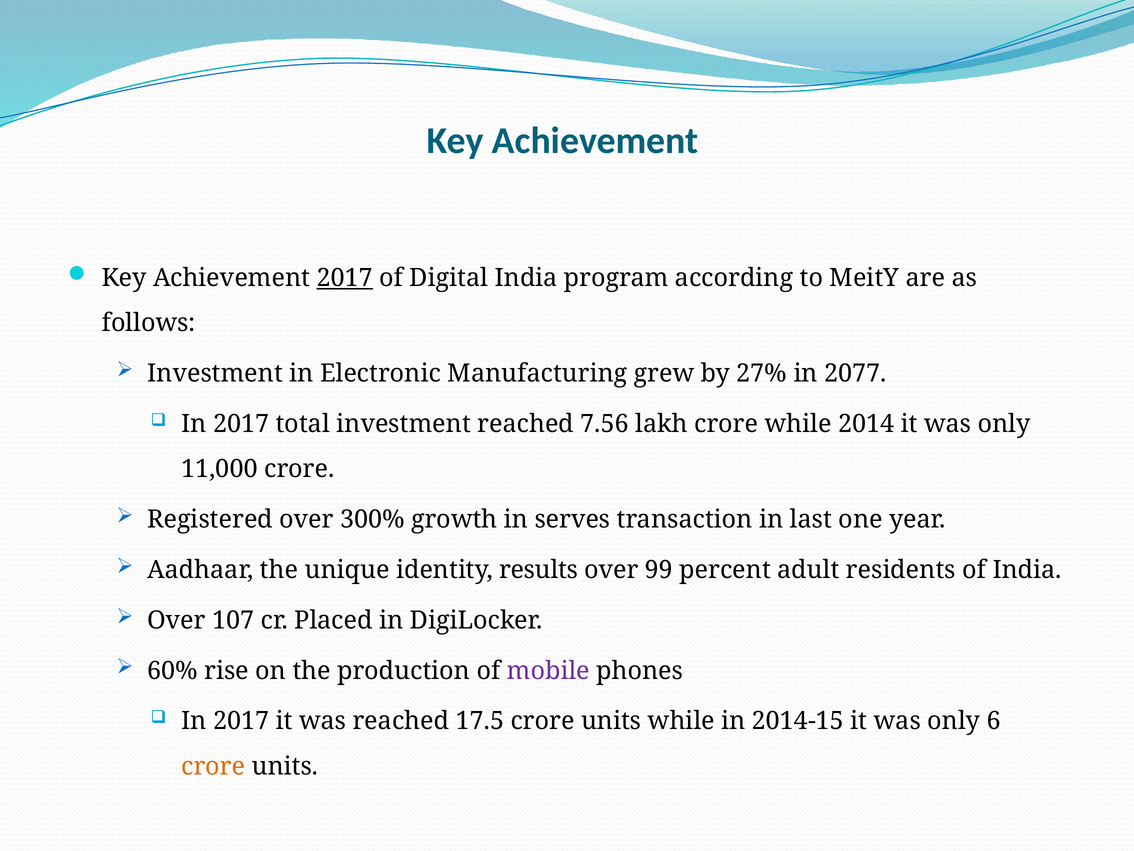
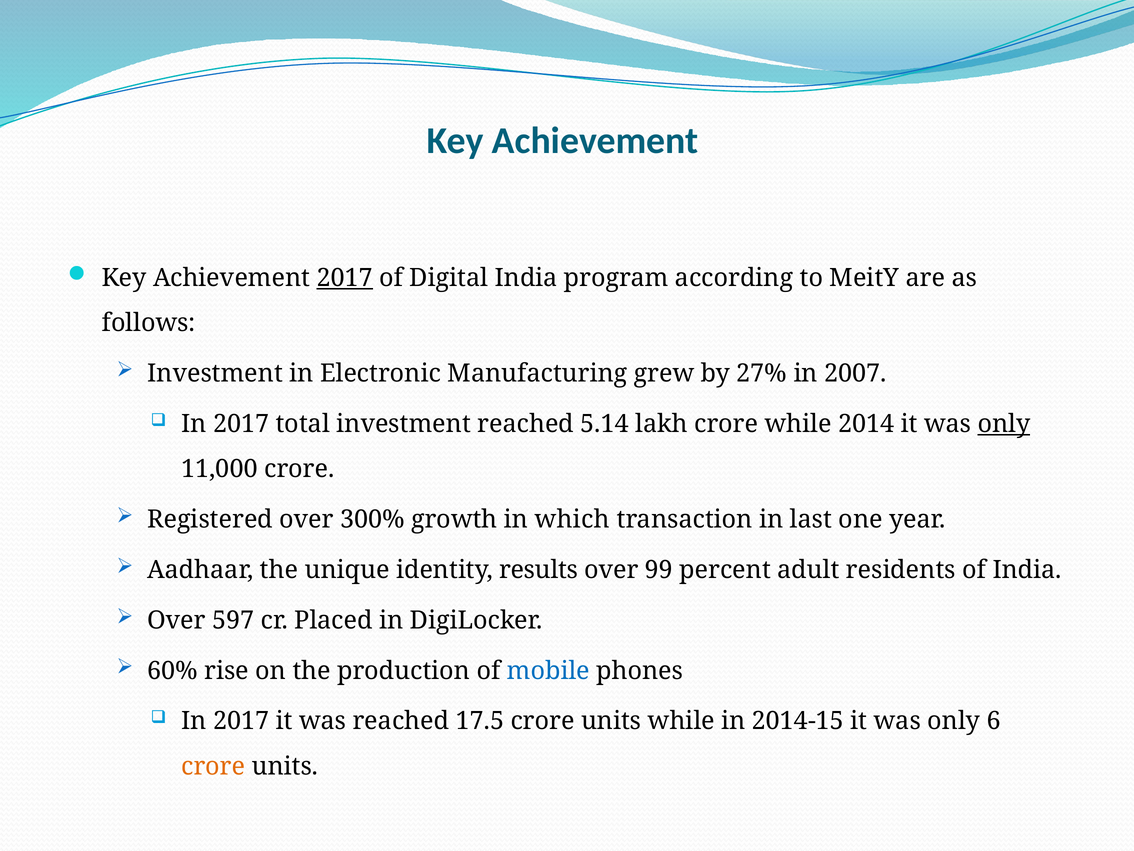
2077: 2077 -> 2007
7.56: 7.56 -> 5.14
only at (1004, 424) underline: none -> present
serves: serves -> which
107: 107 -> 597
mobile colour: purple -> blue
